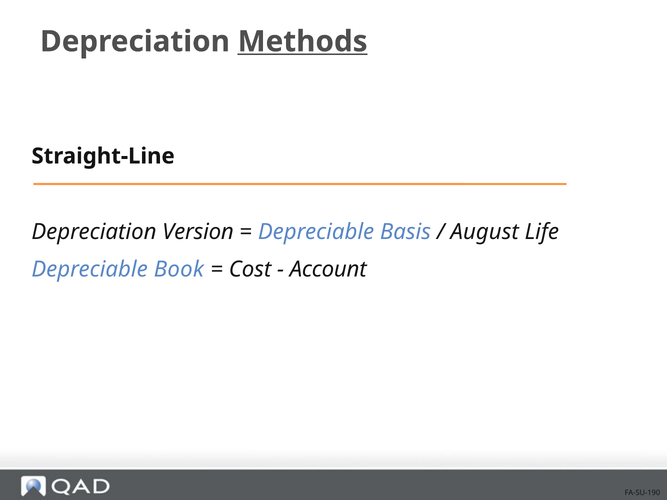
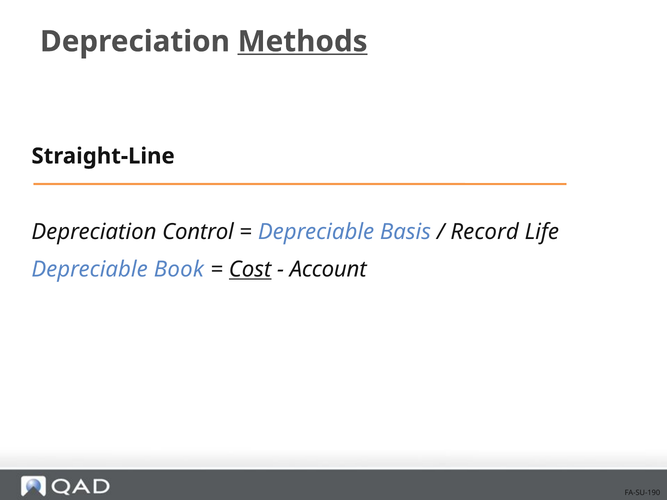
Version: Version -> Control
August: August -> Record
Cost underline: none -> present
